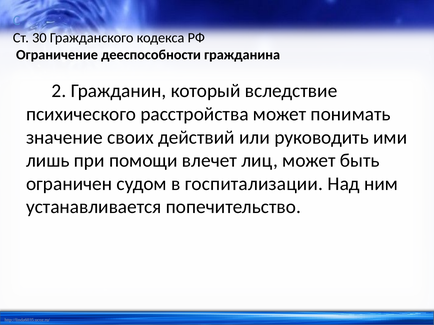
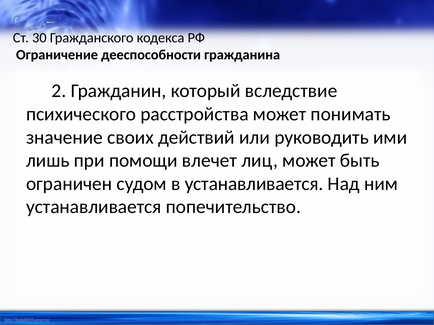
в госпитализации: госпитализации -> устанавливается
